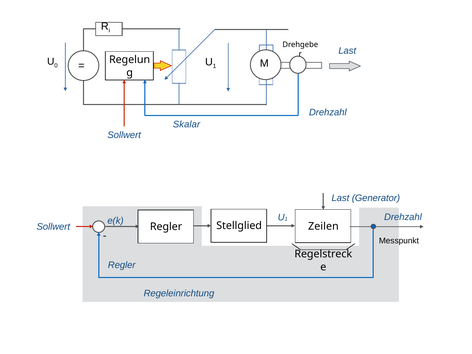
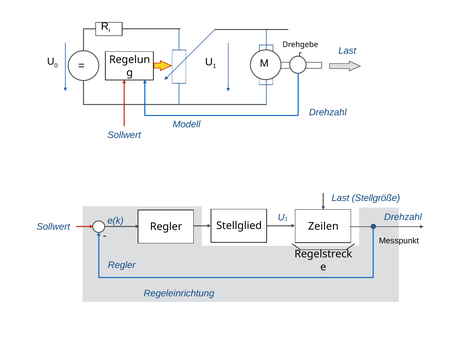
Skalar: Skalar -> Modell
Generator: Generator -> Stellgröße
